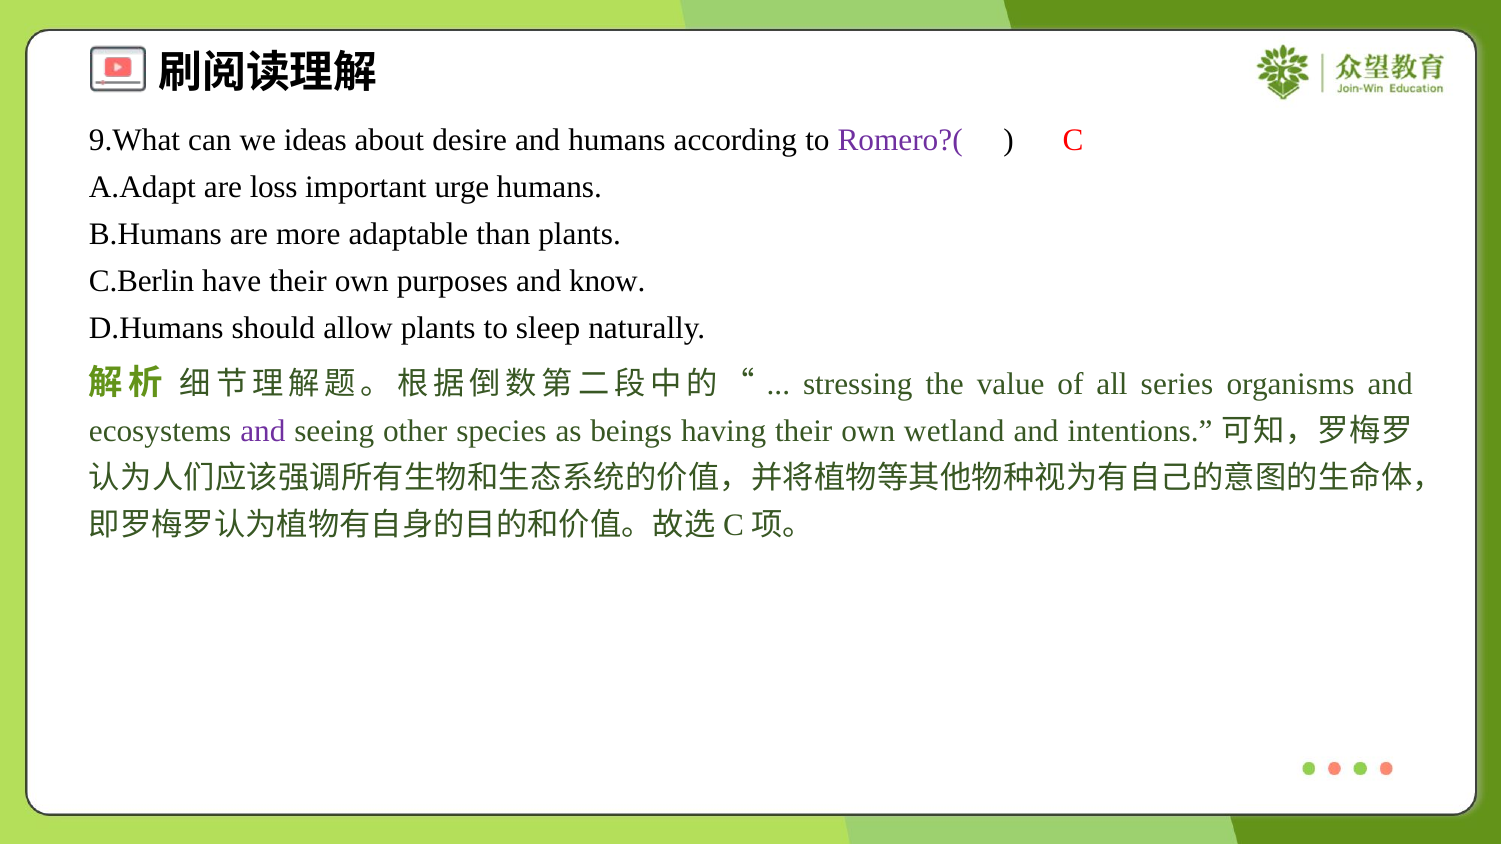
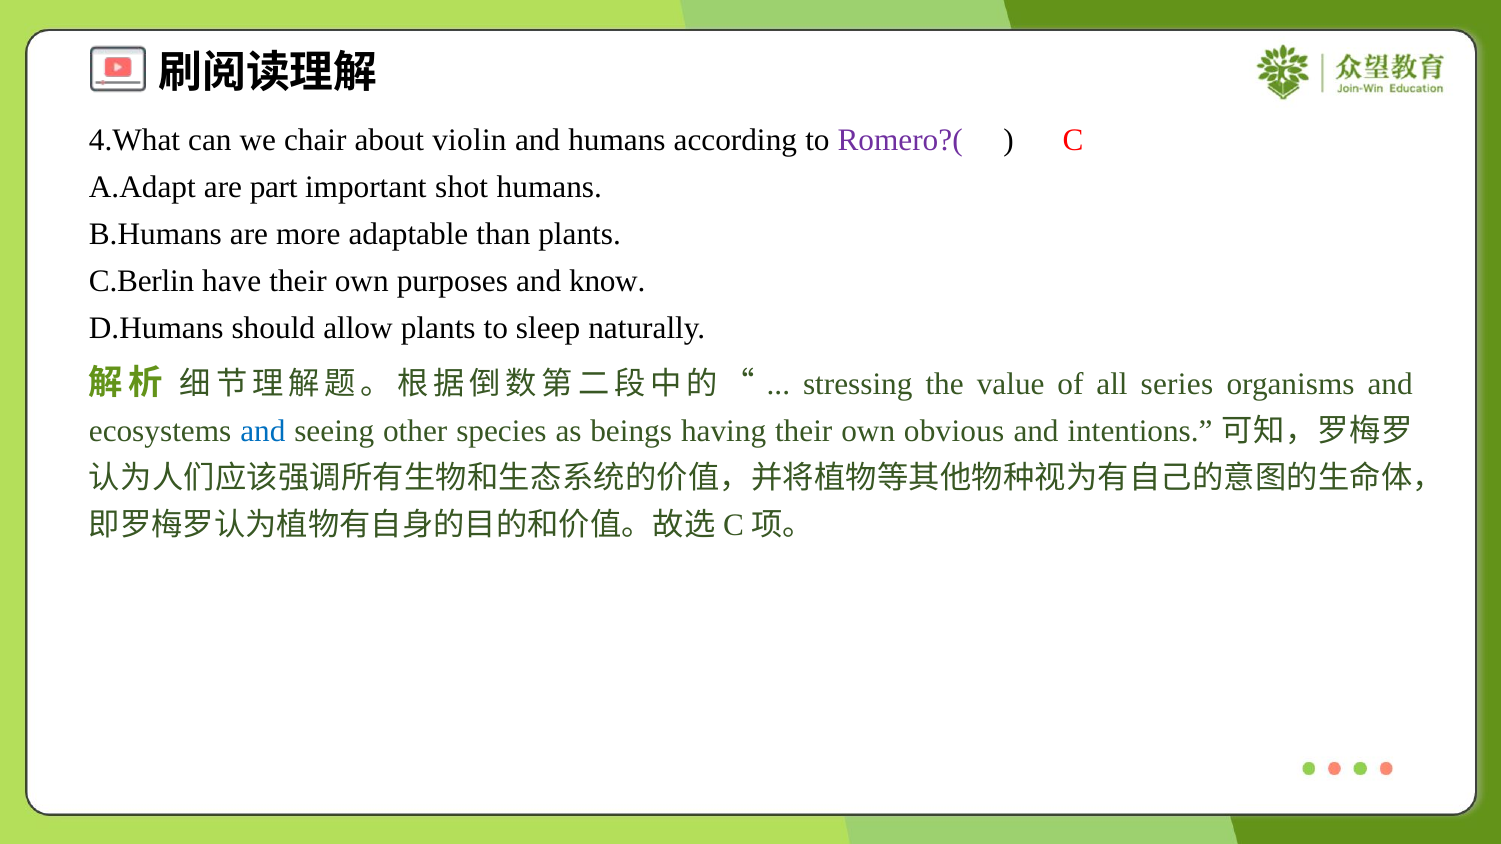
9.What: 9.What -> 4.What
ideas: ideas -> chair
desire: desire -> violin
loss: loss -> part
urge: urge -> shot
and at (263, 431) colour: purple -> blue
wetland: wetland -> obvious
